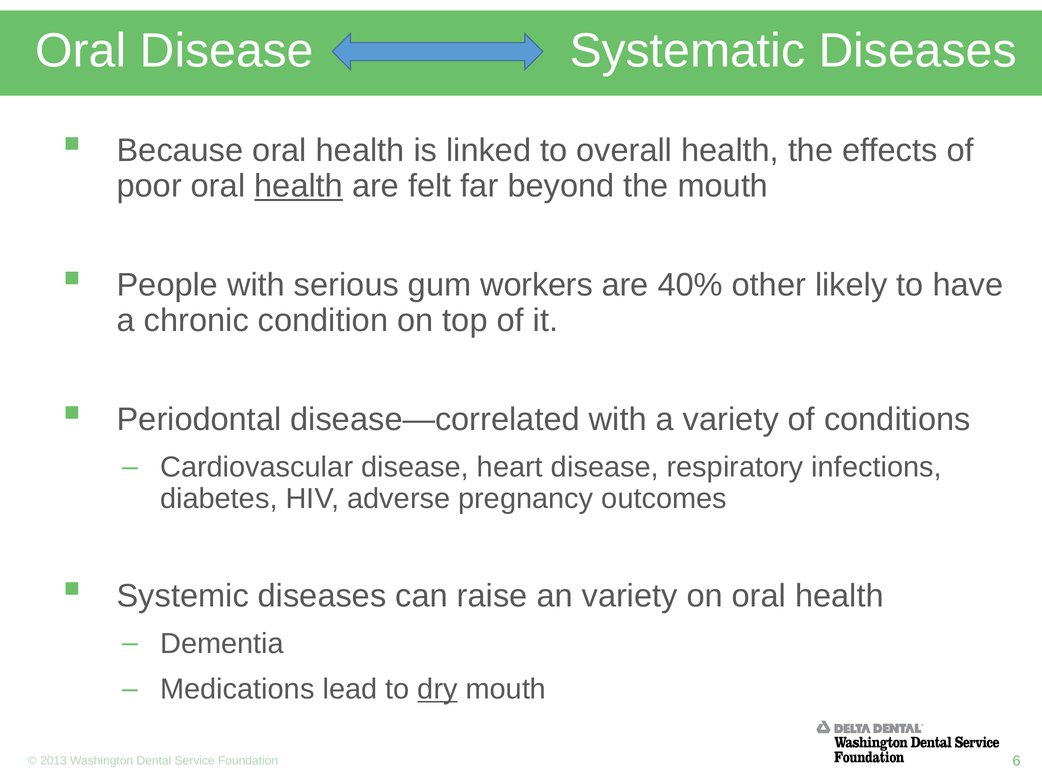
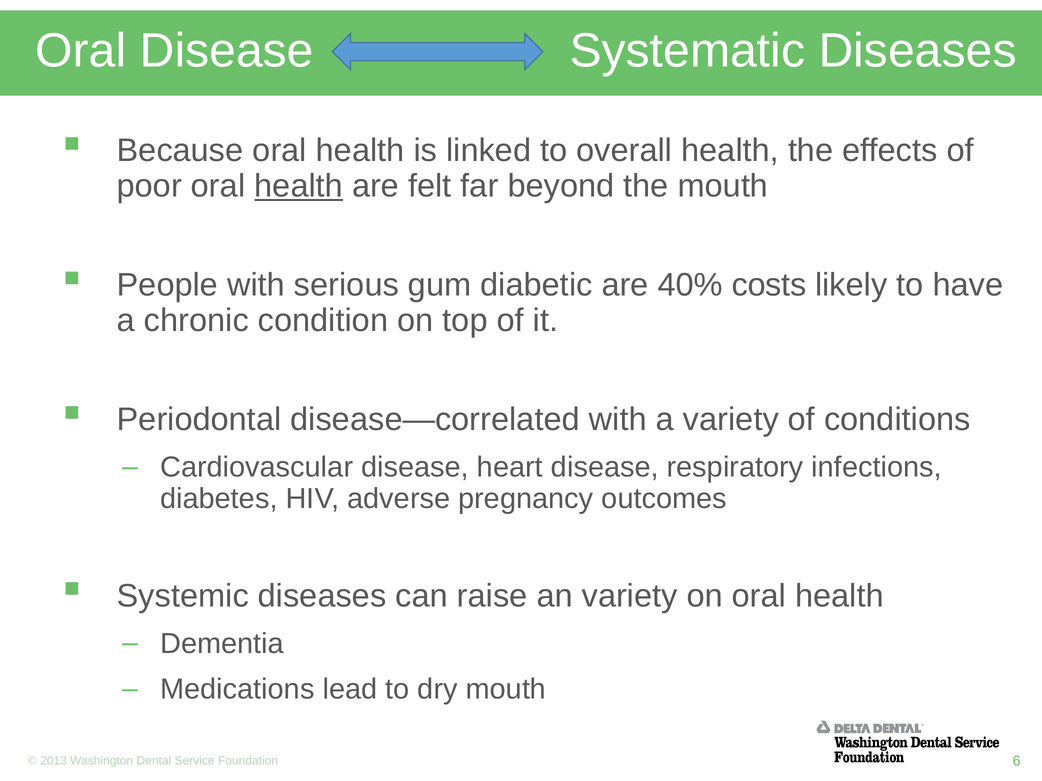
workers: workers -> diabetic
other: other -> costs
dry underline: present -> none
